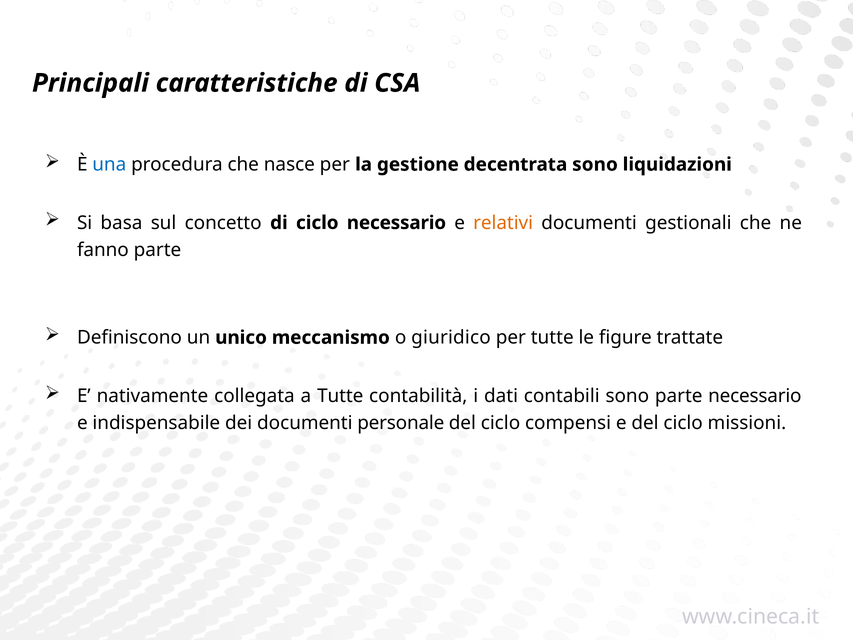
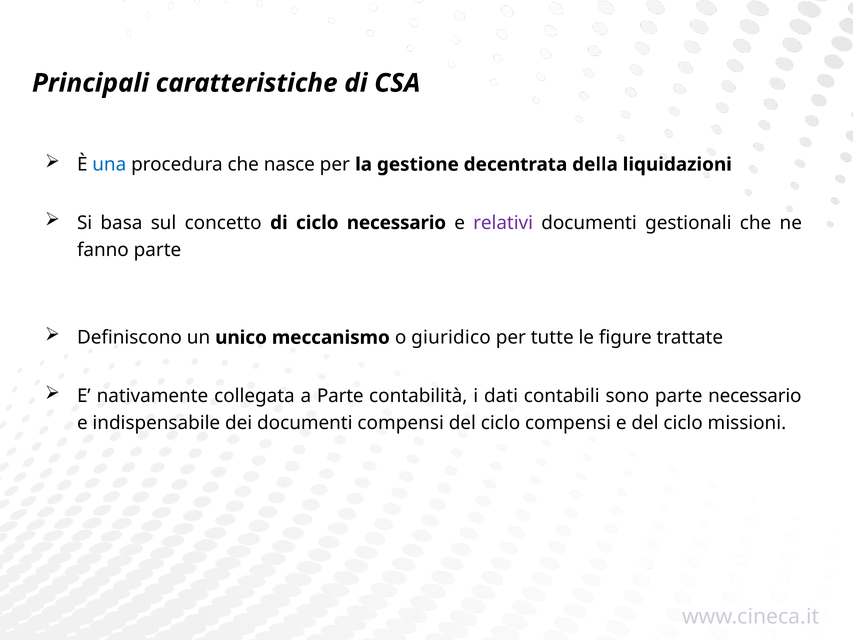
decentrata sono: sono -> della
relativi colour: orange -> purple
a Tutte: Tutte -> Parte
documenti personale: personale -> compensi
